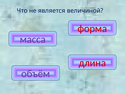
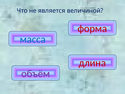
масса colour: purple -> blue
